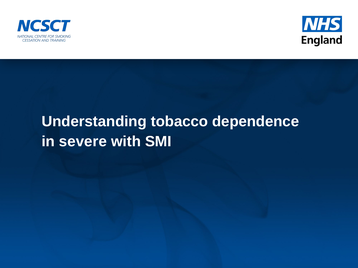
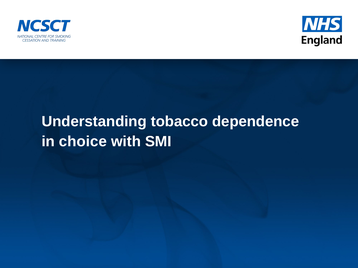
severe: severe -> choice
